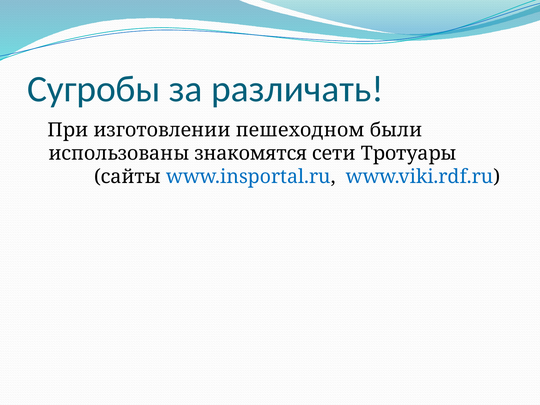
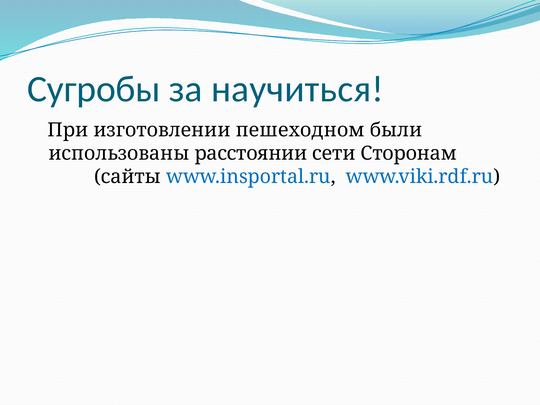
различать: различать -> научиться
знакомятся: знакомятся -> расстоянии
Тротуары: Тротуары -> Сторонам
